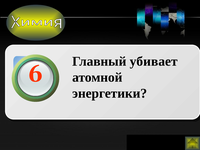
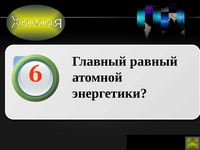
убивает: убивает -> равный
